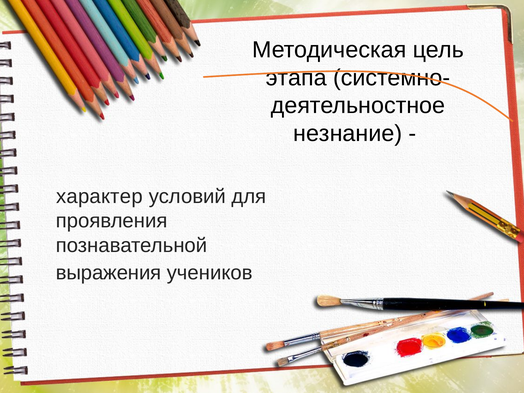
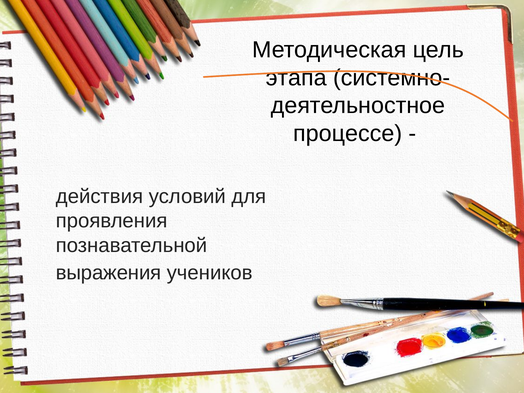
незнание: незнание -> процессе
характер: характер -> действия
